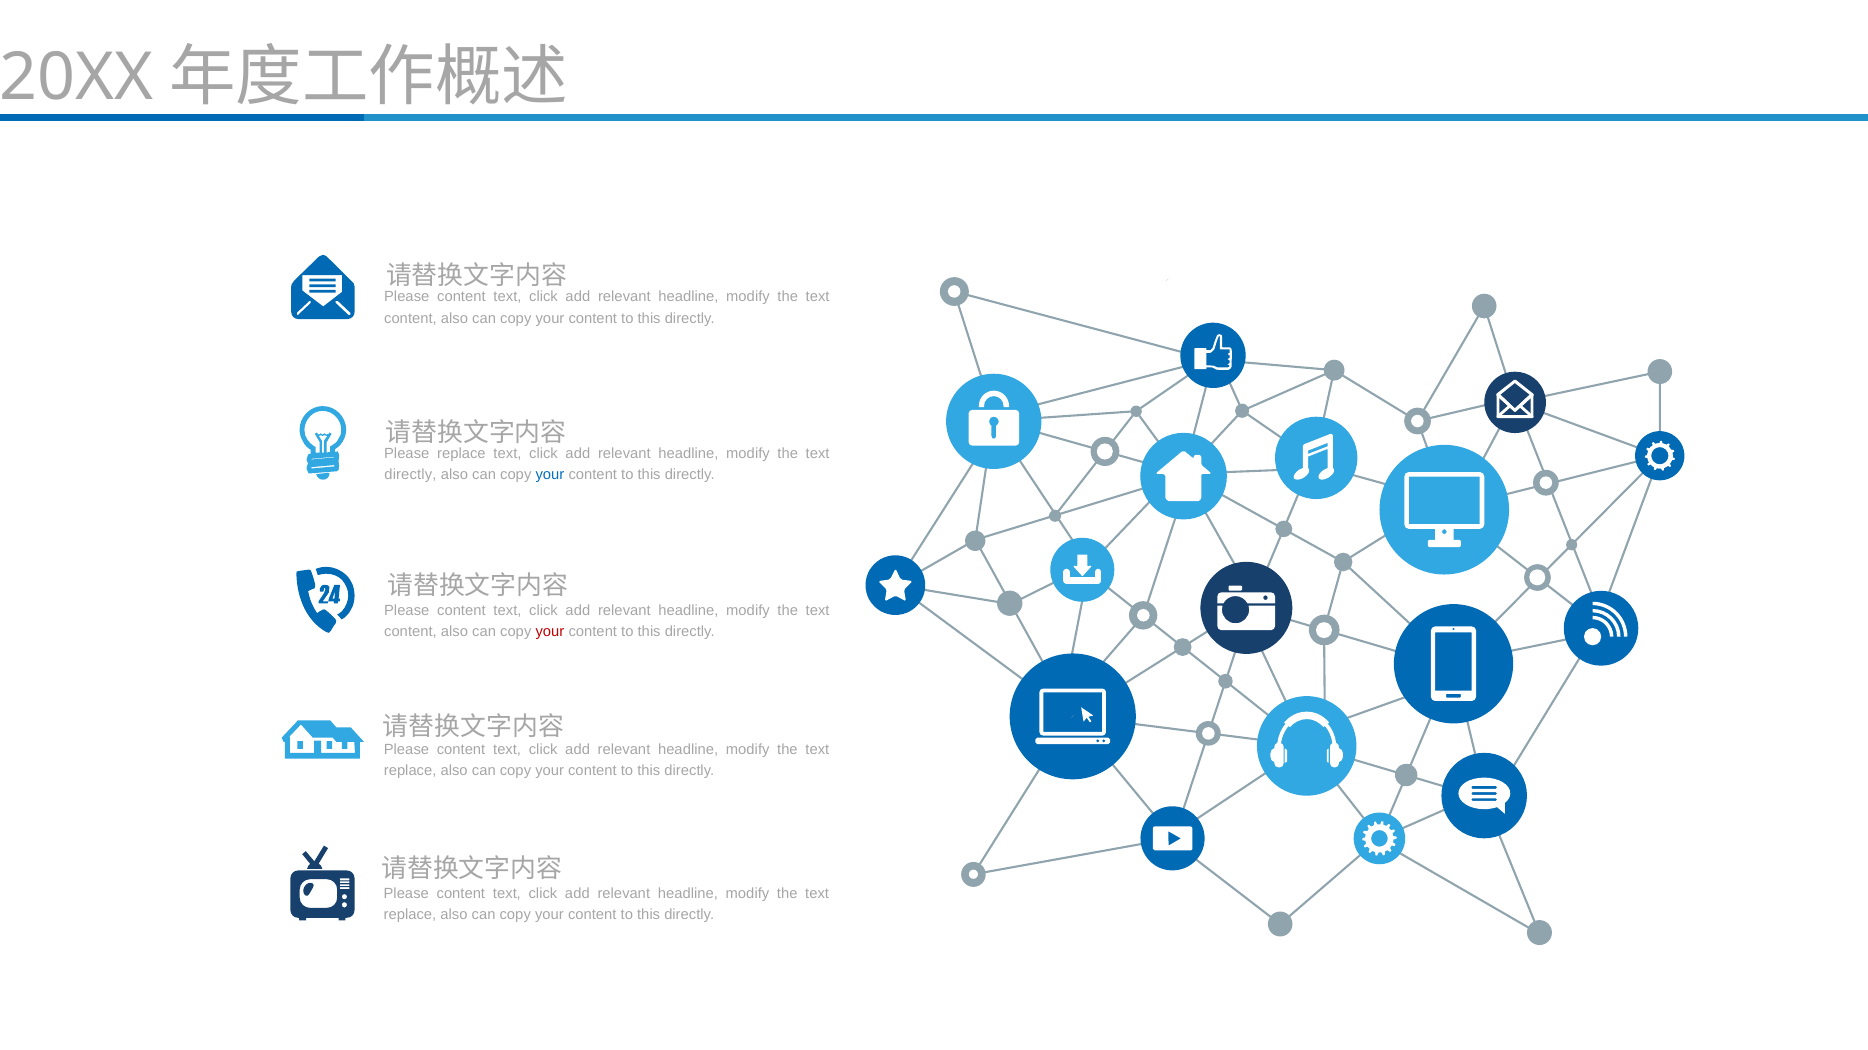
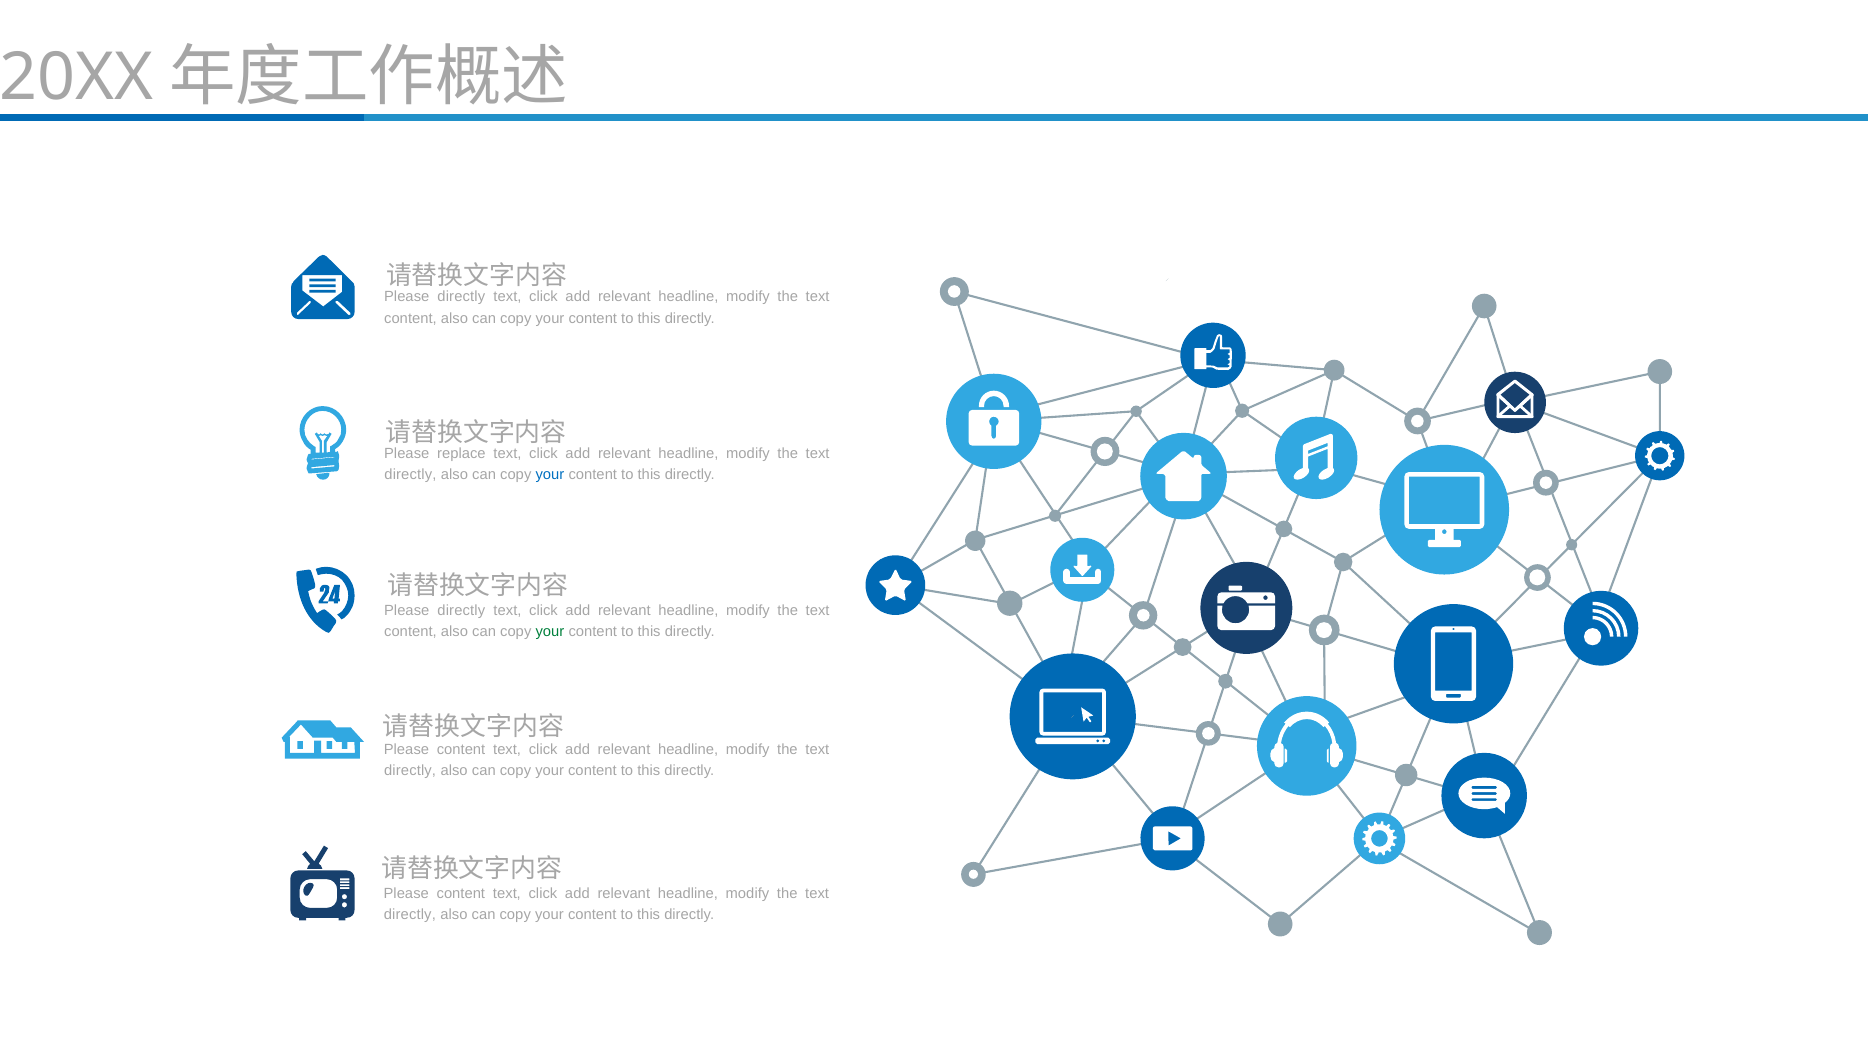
content at (461, 297): content -> directly
content at (461, 611): content -> directly
your at (550, 632) colour: red -> green
replace at (410, 771): replace -> directly
replace at (410, 915): replace -> directly
